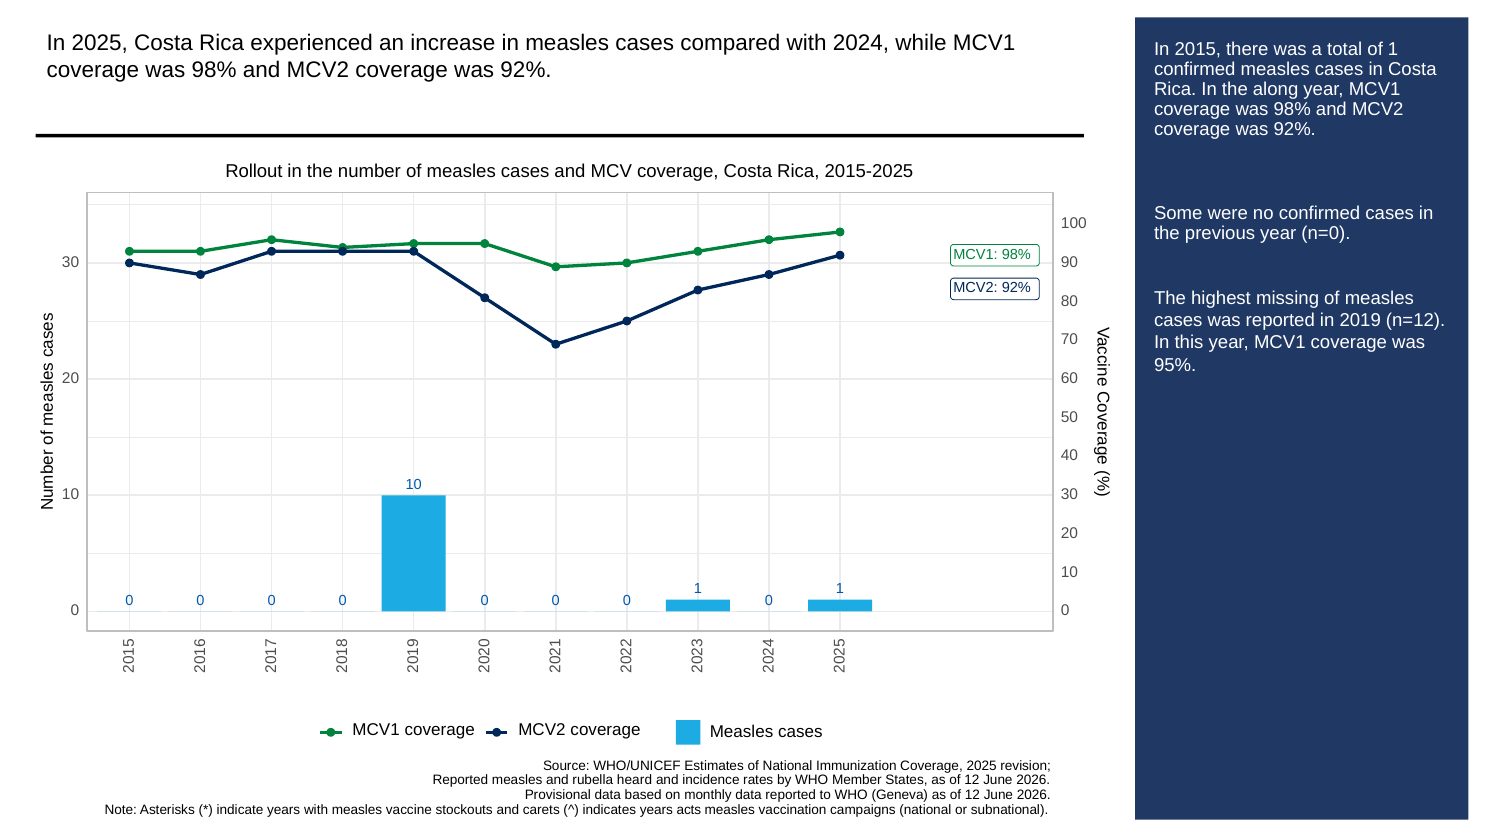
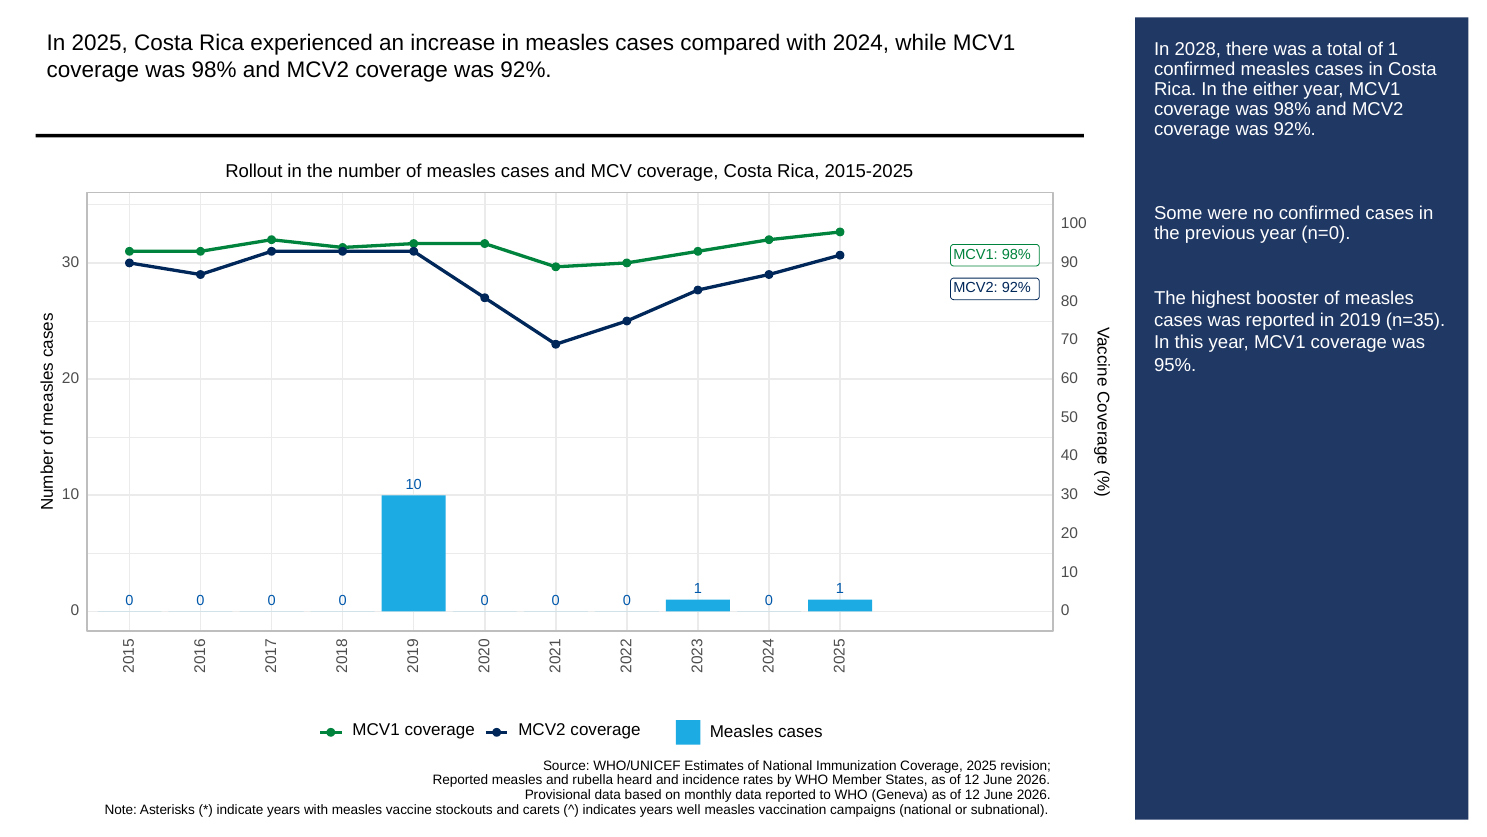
2015: 2015 -> 2028
along: along -> either
missing: missing -> booster
n=12: n=12 -> n=35
acts: acts -> well
